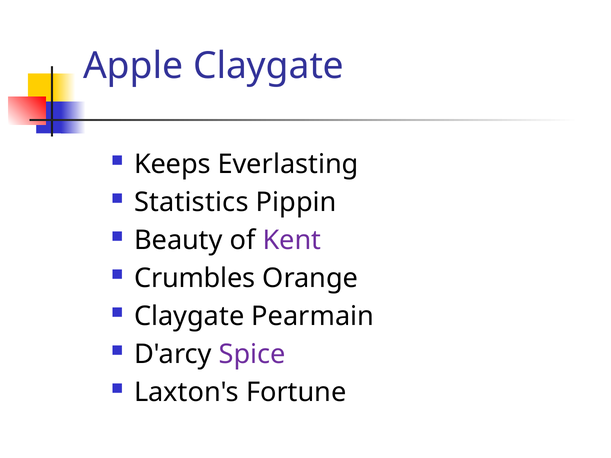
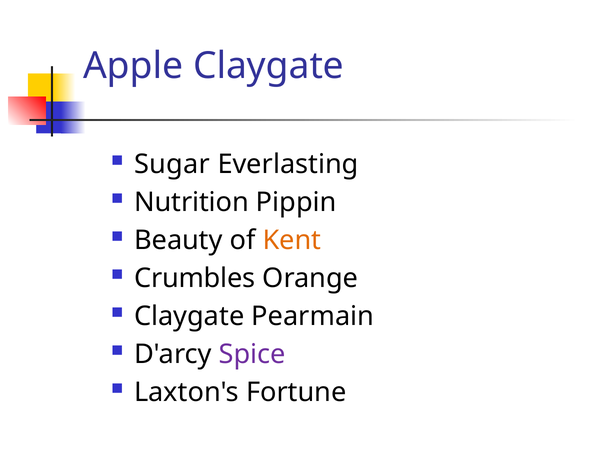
Keeps: Keeps -> Sugar
Statistics: Statistics -> Nutrition
Kent colour: purple -> orange
